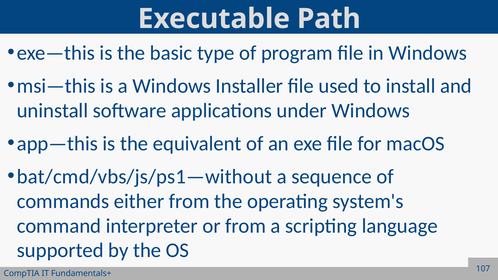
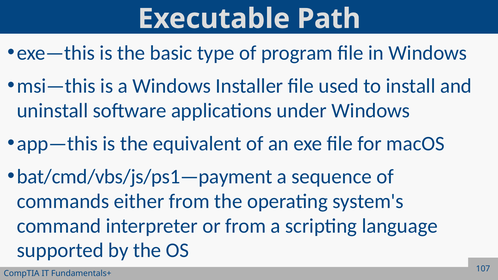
bat/cmd/vbs/js/ps1—without: bat/cmd/vbs/js/ps1—without -> bat/cmd/vbs/js/ps1—payment
